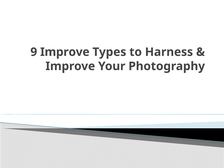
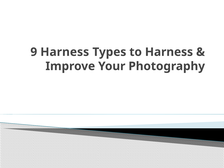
9 Improve: Improve -> Harness
